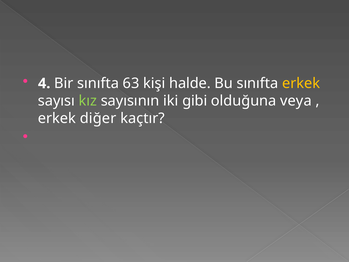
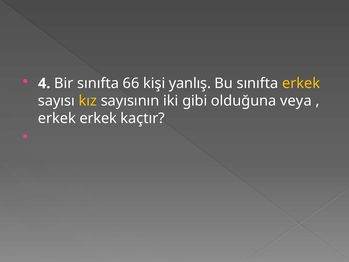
63: 63 -> 66
halde: halde -> yanlış
kız colour: light green -> yellow
erkek diğer: diğer -> erkek
